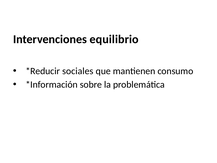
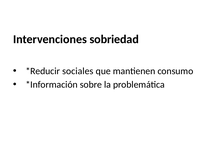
equilibrio: equilibrio -> sobriedad
